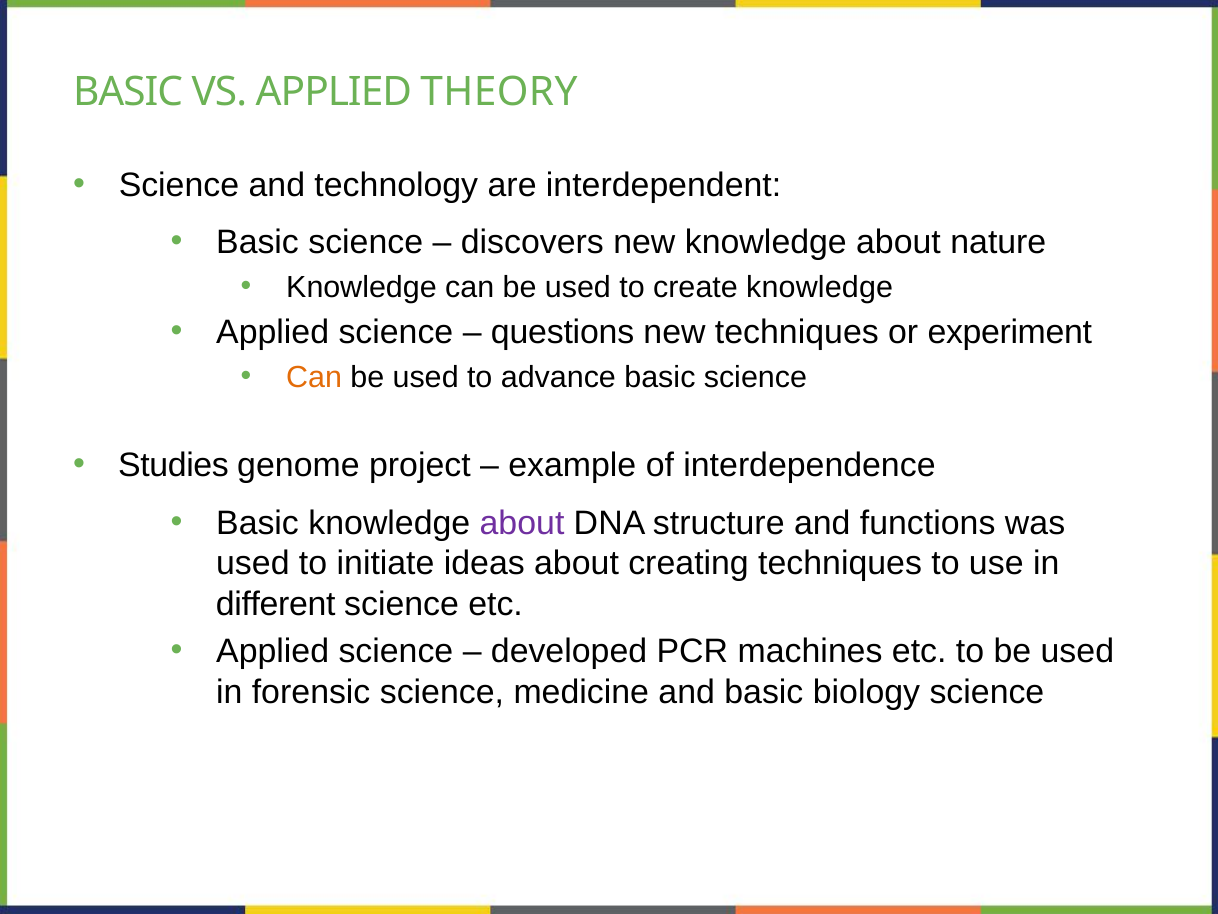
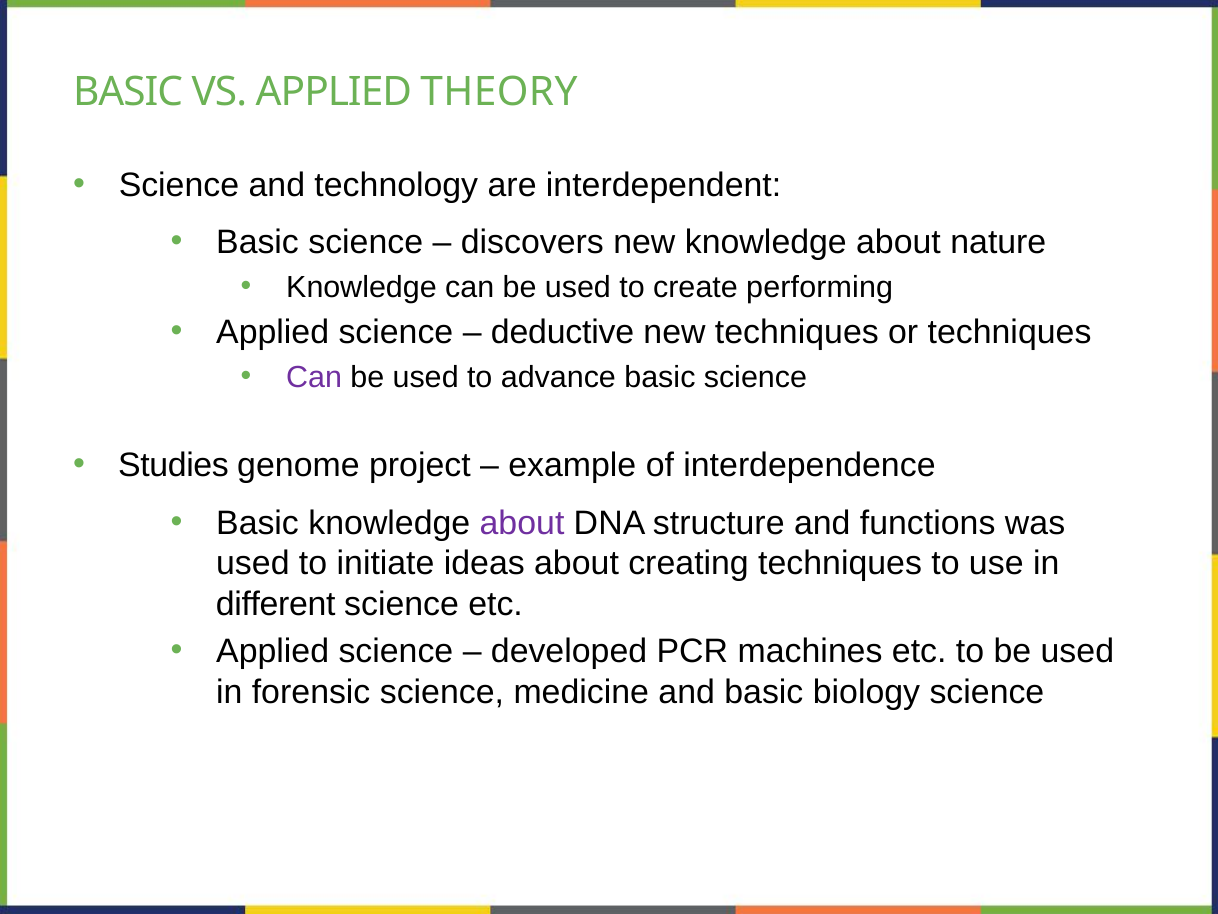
create knowledge: knowledge -> performing
questions: questions -> deductive
or experiment: experiment -> techniques
Can at (314, 377) colour: orange -> purple
